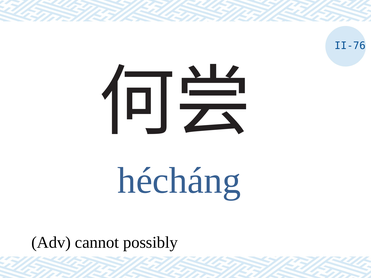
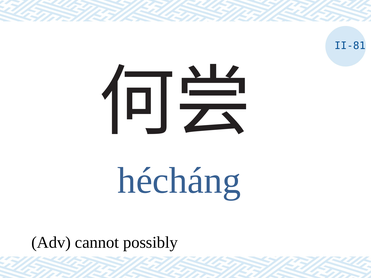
II-76: II-76 -> II-81
